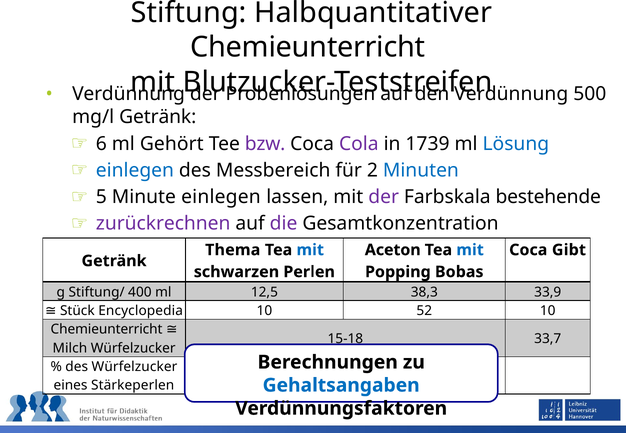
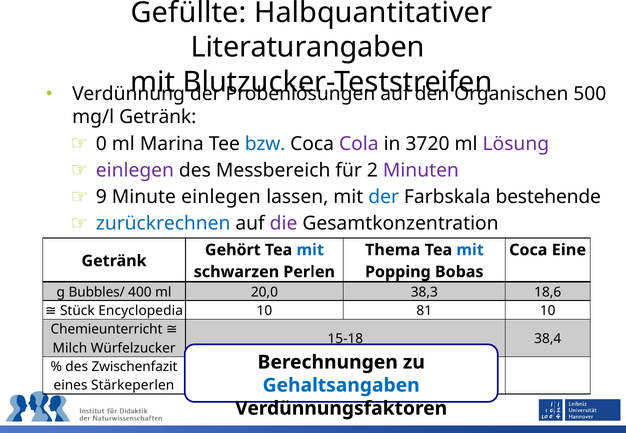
Stiftung: Stiftung -> Gefüllte
Chemieunterricht at (308, 47): Chemieunterricht -> Literaturangaben
Verdünnung at (511, 94): Verdünnung -> Organischen
6: 6 -> 0
Gehört: Gehört -> Marina
bzw colour: purple -> blue
1739: 1739 -> 3720
Lösung colour: blue -> purple
einlegen at (135, 170) colour: blue -> purple
Minuten colour: blue -> purple
5: 5 -> 9
der at (384, 197) colour: purple -> blue
zurückrechnen colour: purple -> blue
Thema: Thema -> Gehört
Aceton: Aceton -> Thema
Gibt: Gibt -> Eine
Stiftung/: Stiftung/ -> Bubbles/
12,5: 12,5 -> 20,0
33,9: 33,9 -> 18,6
52: 52 -> 81
33,7: 33,7 -> 38,4
des Würfelzucker: Würfelzucker -> Zwischenfazit
